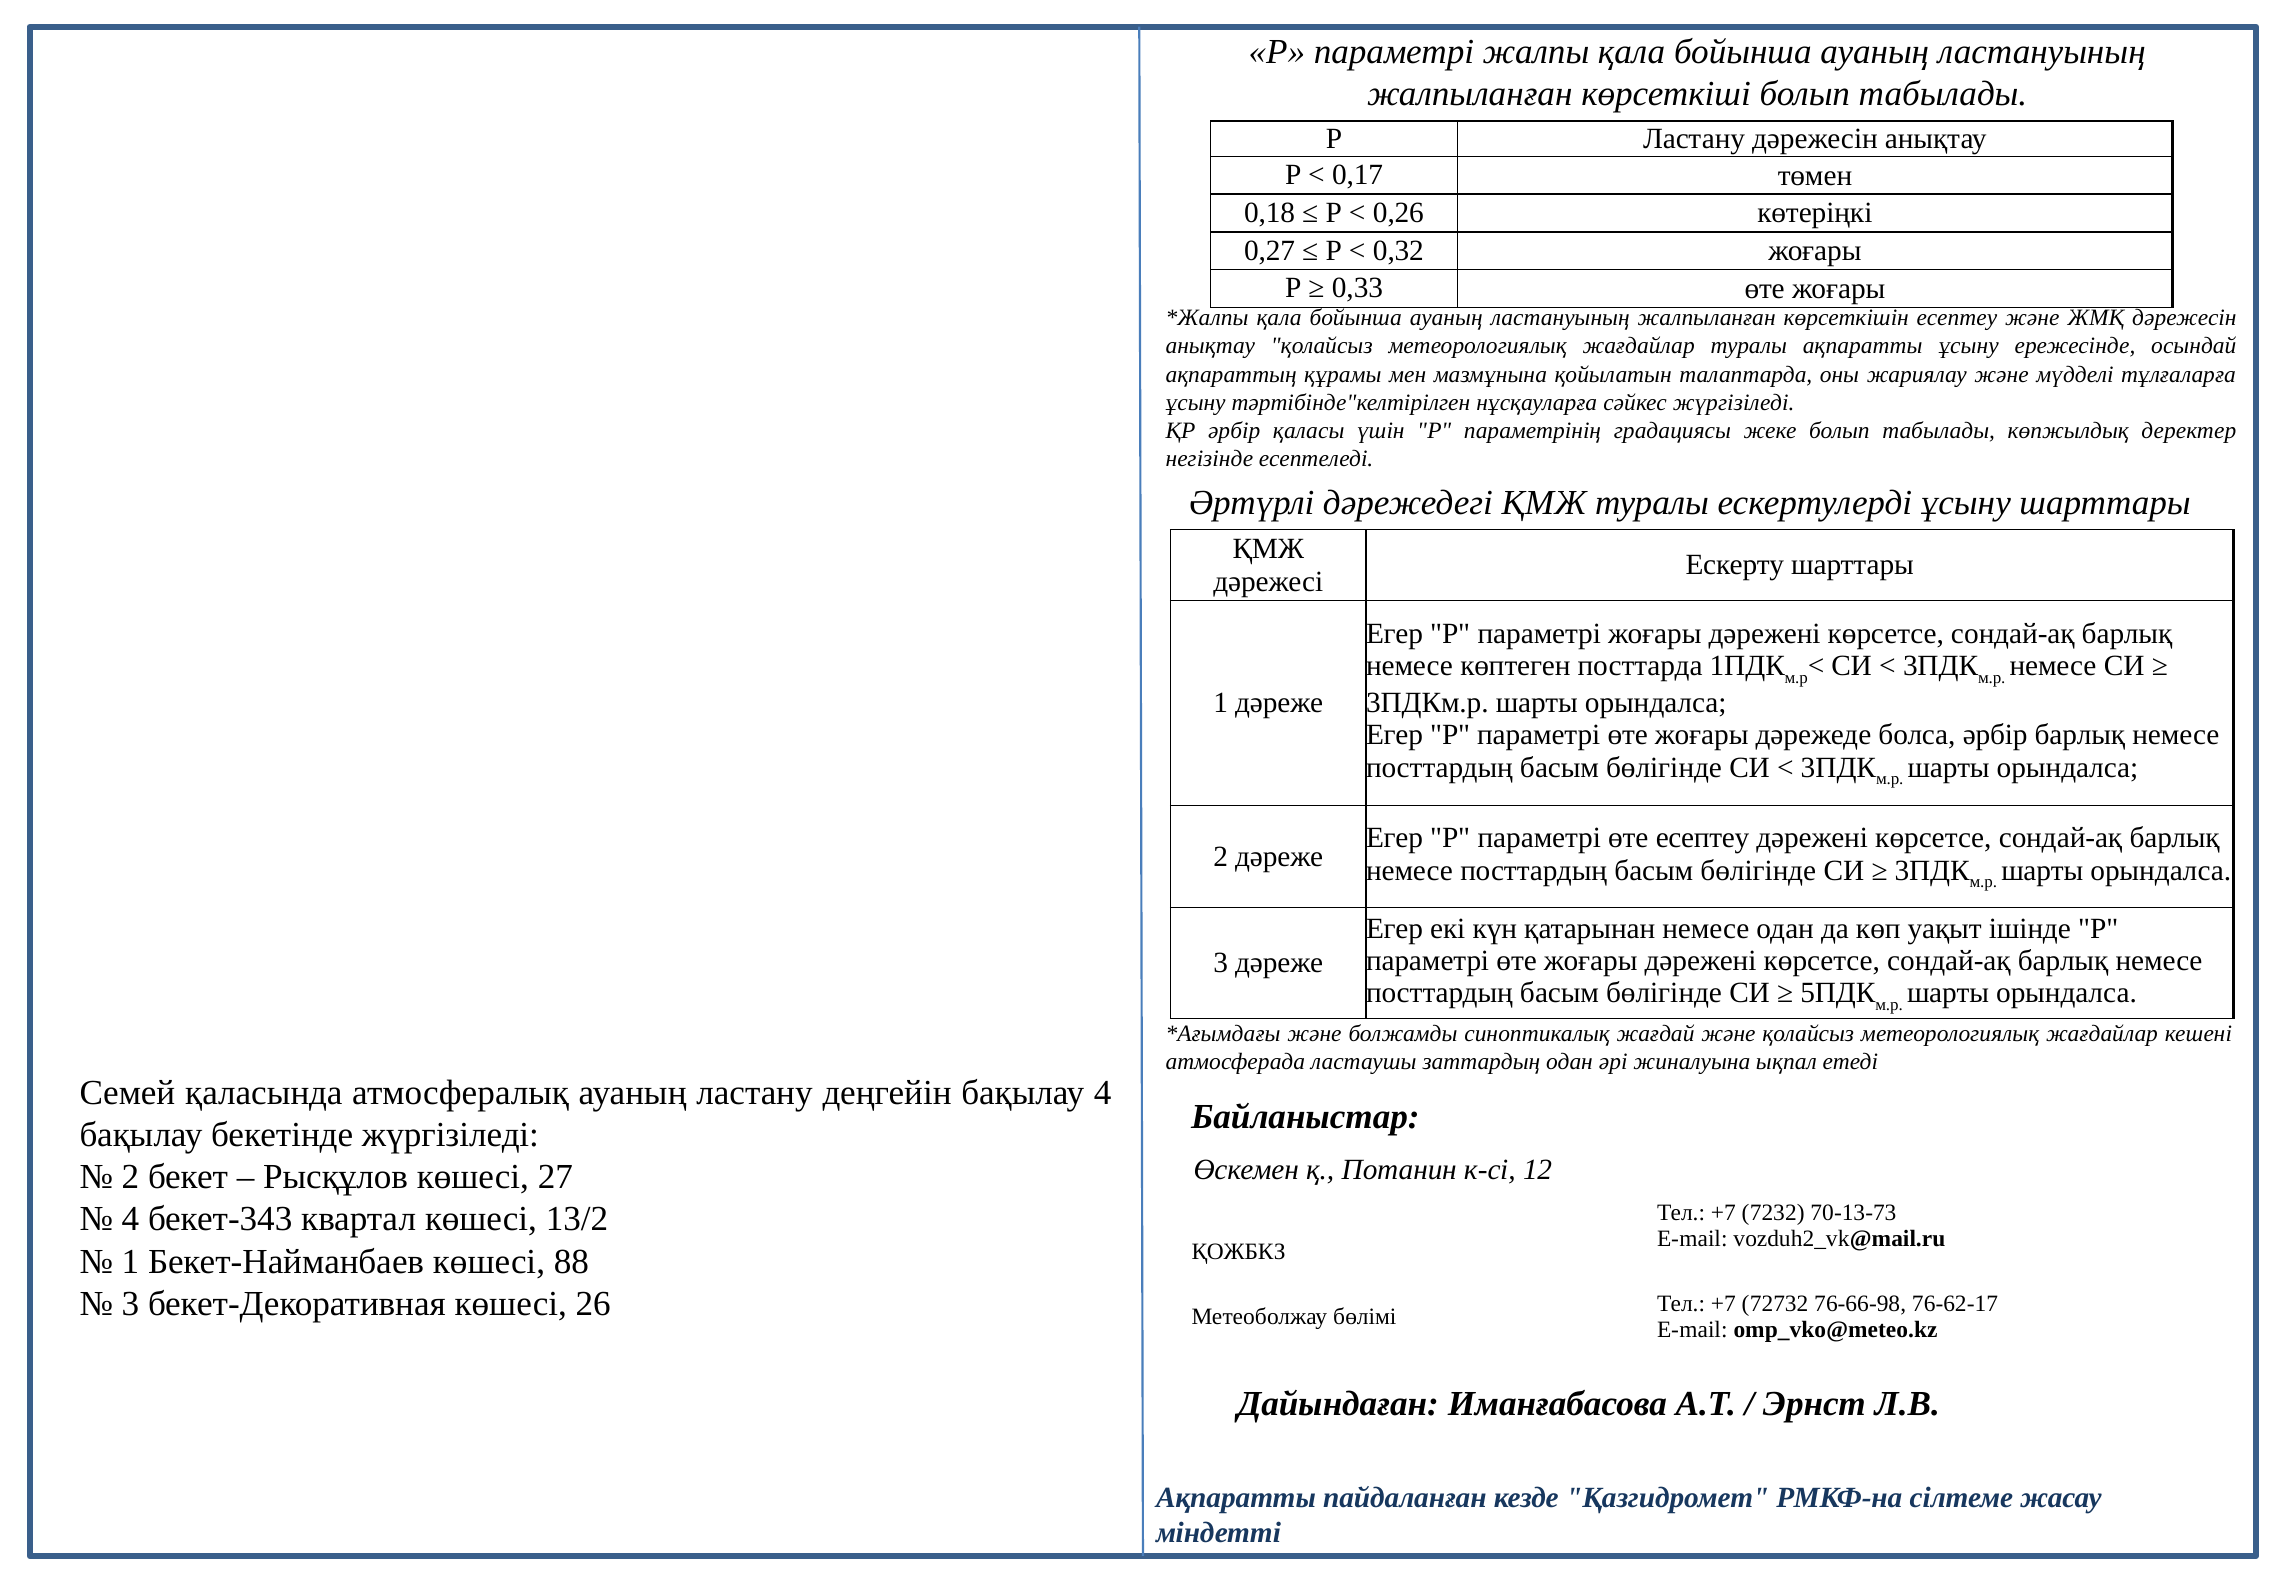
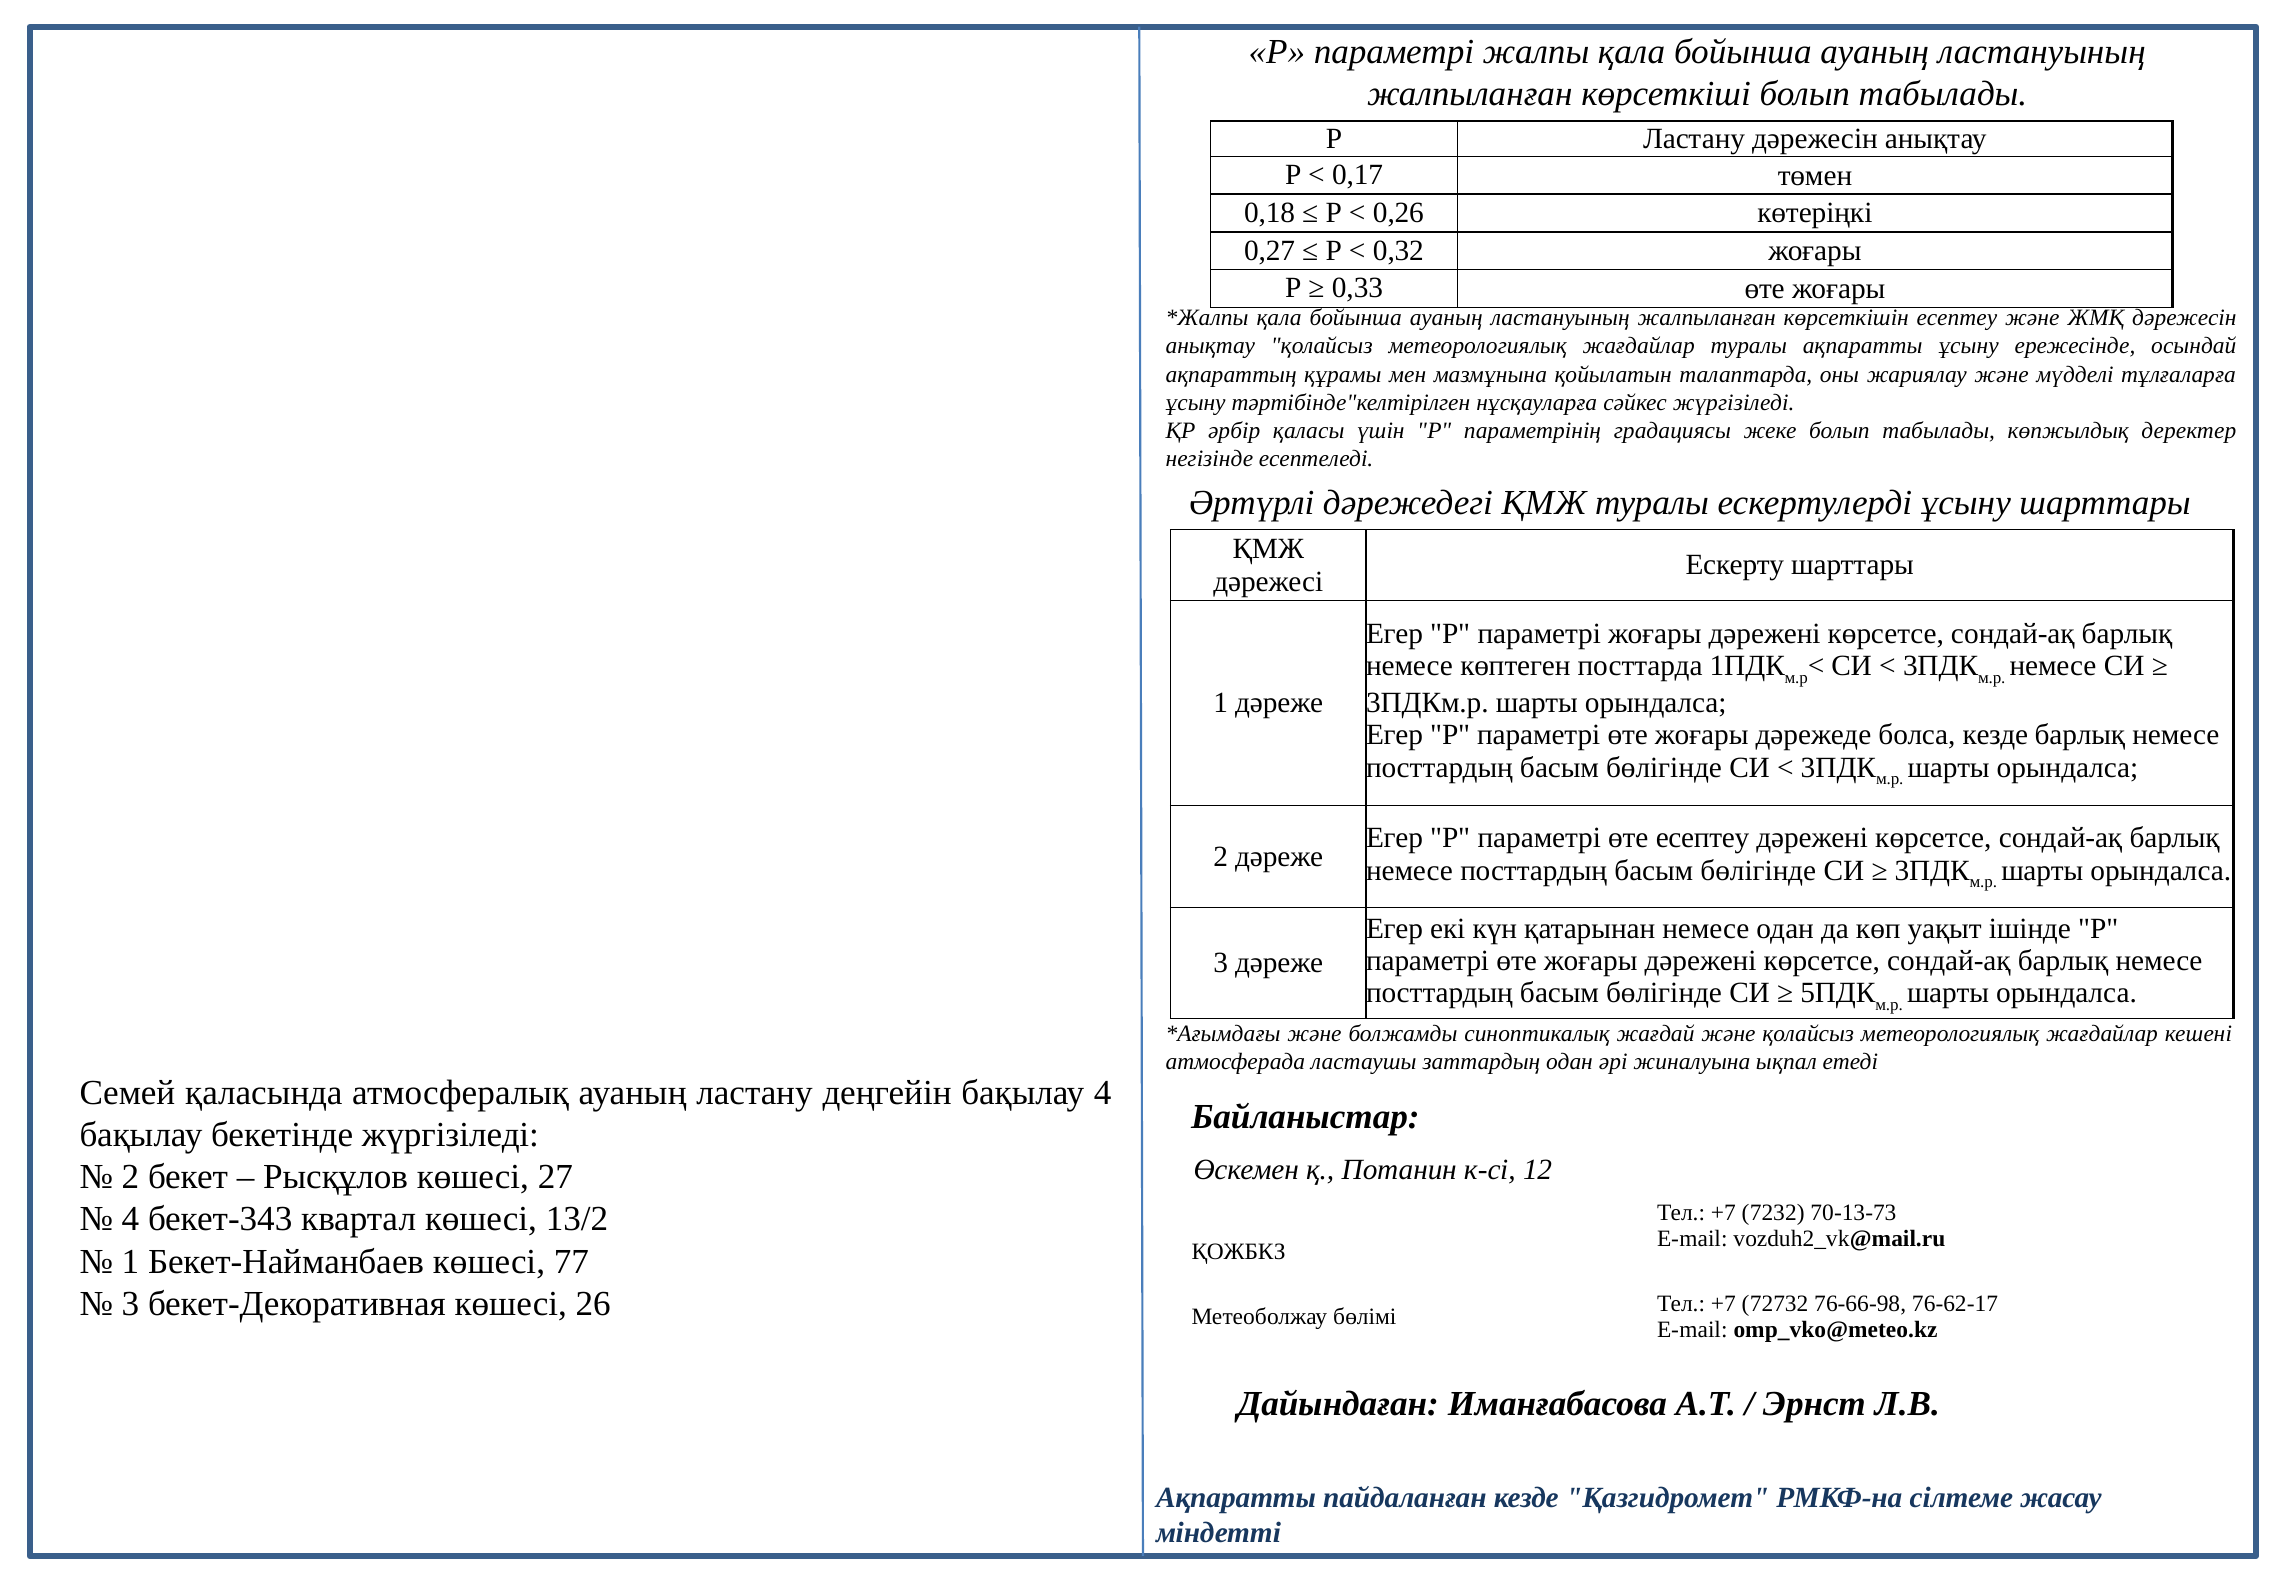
болса әрбір: әрбір -> кезде
88: 88 -> 77
